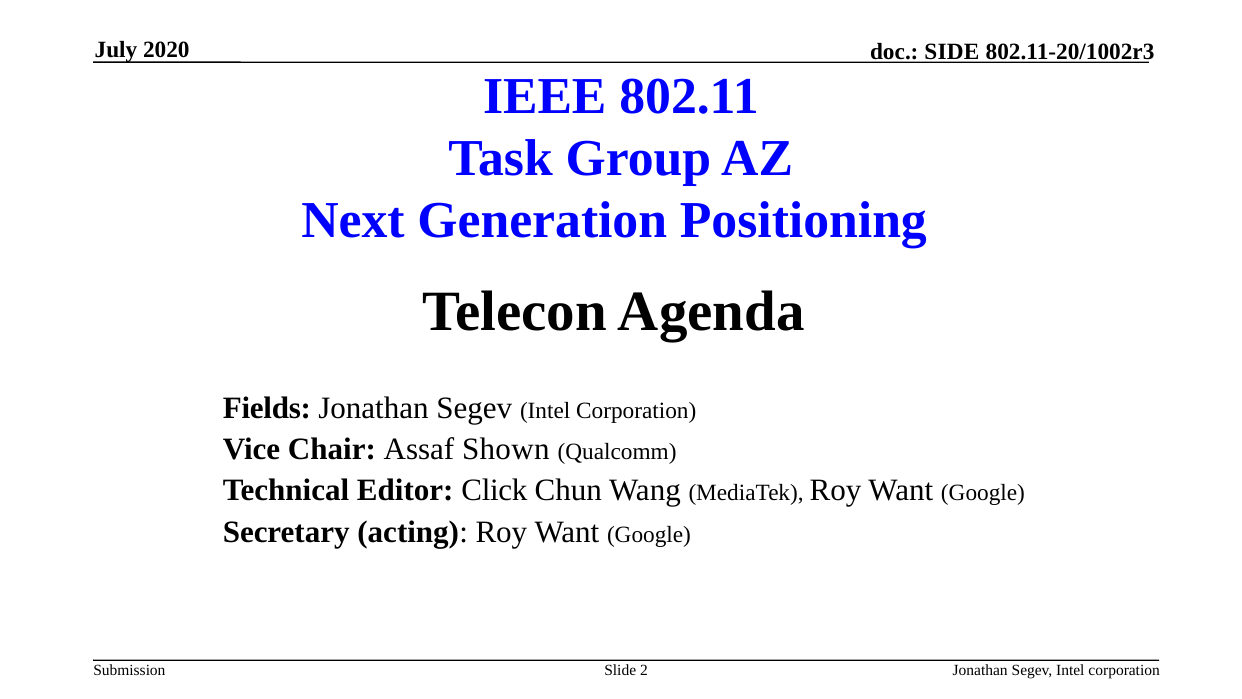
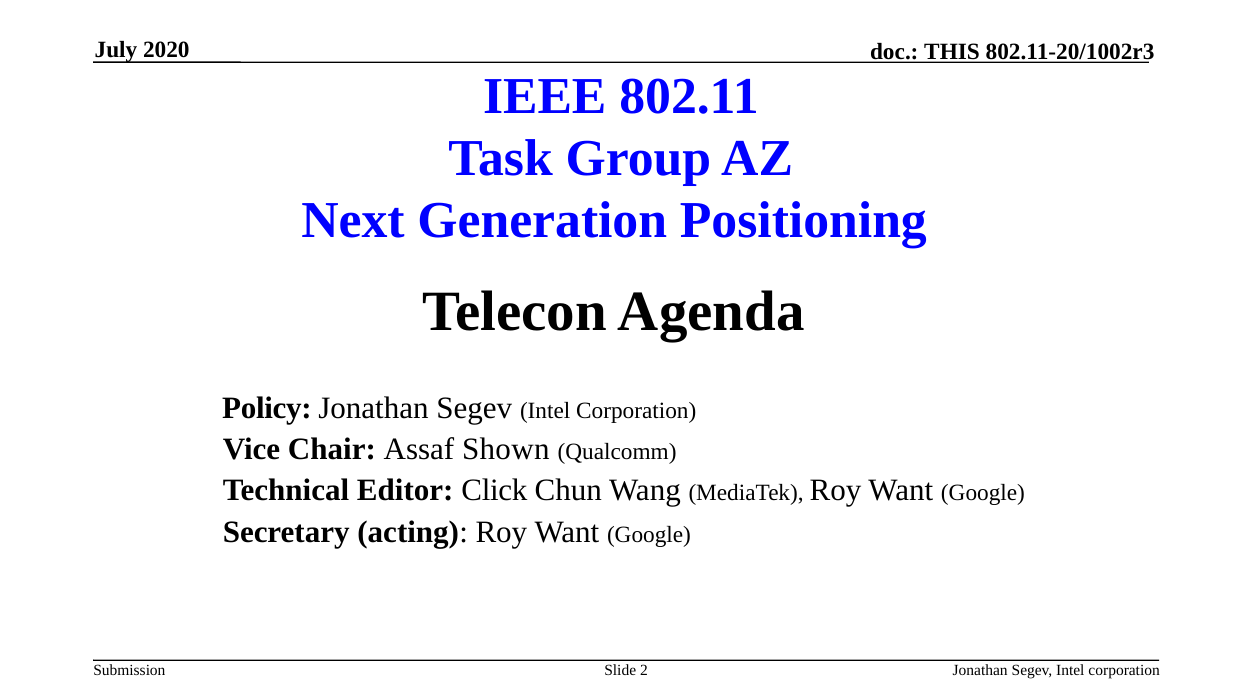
SIDE: SIDE -> THIS
Fields: Fields -> Policy
